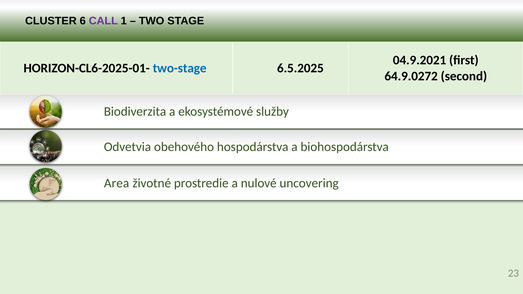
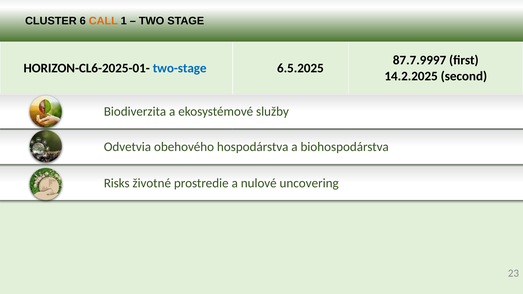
CALL colour: purple -> orange
04.9.2021: 04.9.2021 -> 87.7.9997
64.9.0272: 64.9.0272 -> 14.2.2025
Area: Area -> Risks
